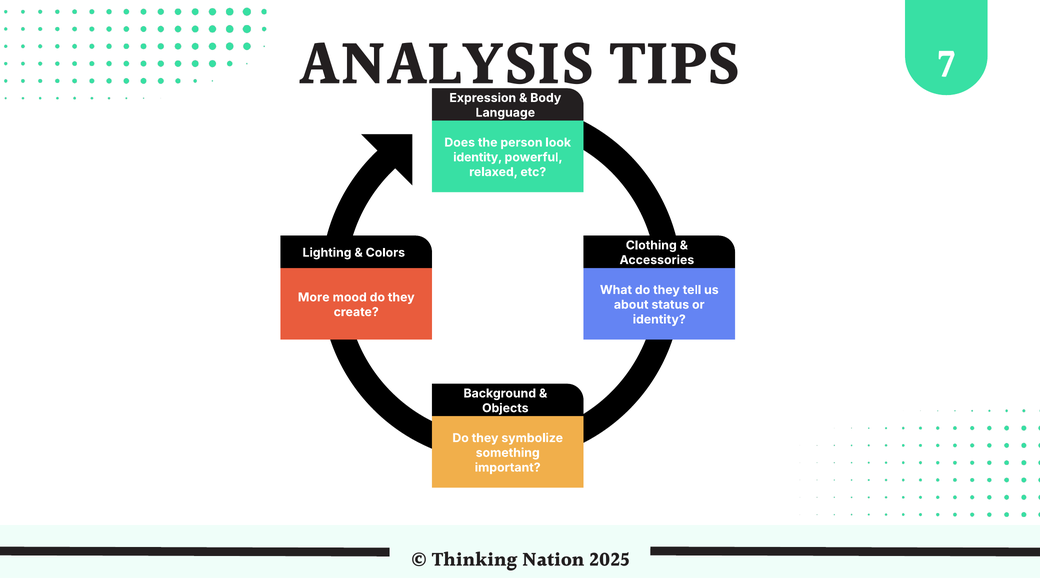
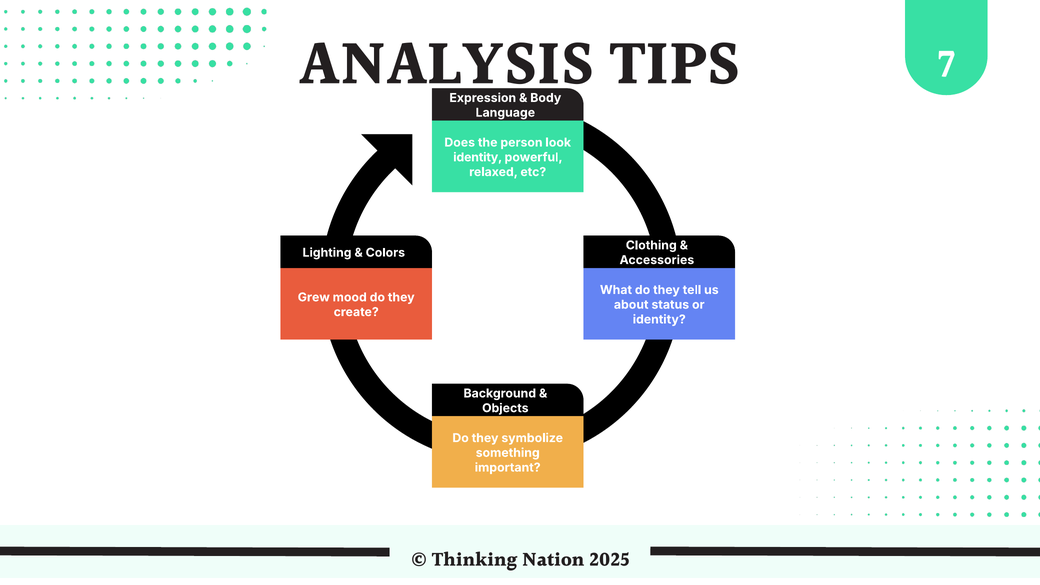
More: More -> Grew
